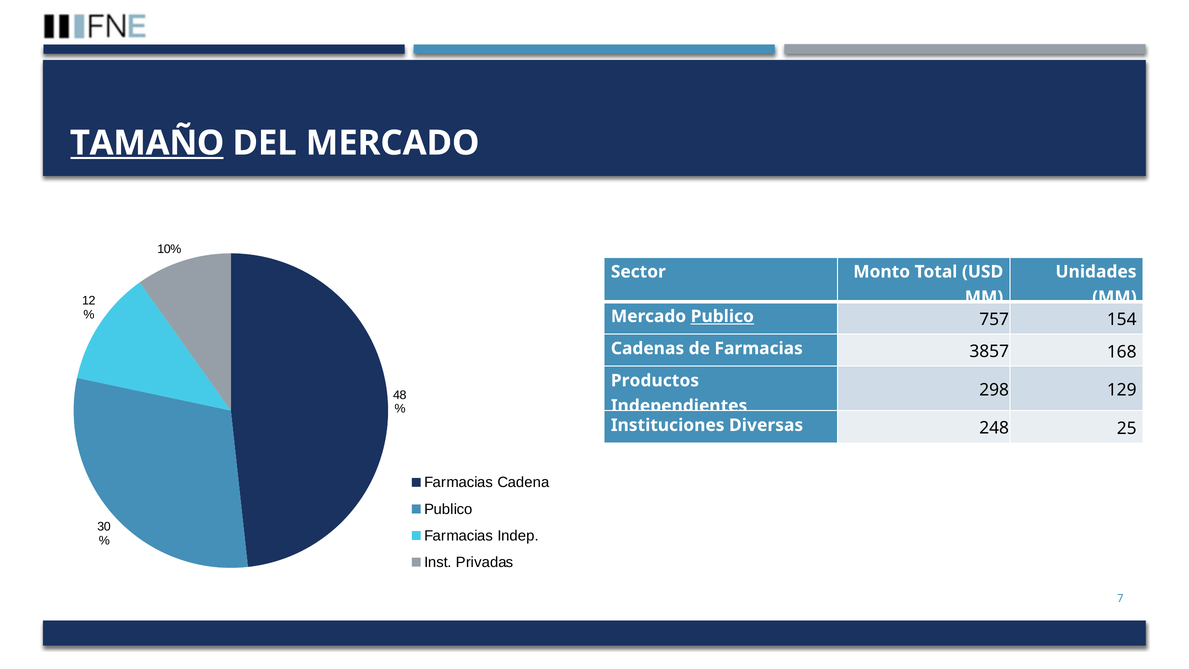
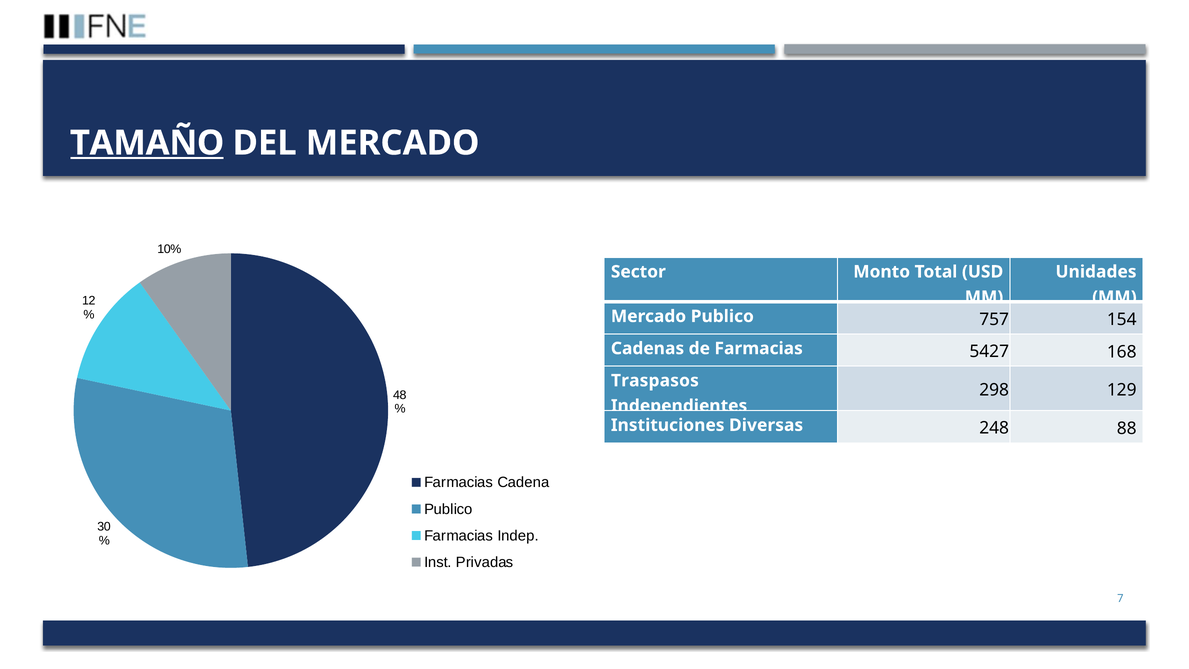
Publico at (722, 316) underline: present -> none
3857: 3857 -> 5427
Productos: Productos -> Traspasos
25: 25 -> 88
